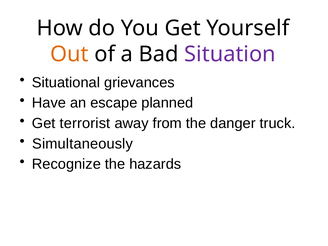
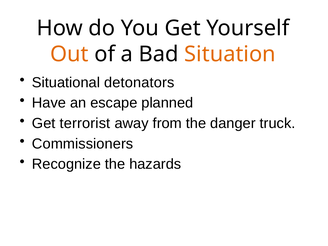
Situation colour: purple -> orange
grievances: grievances -> detonators
Simultaneously: Simultaneously -> Commissioners
